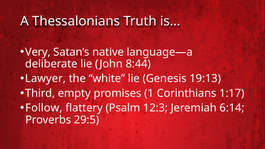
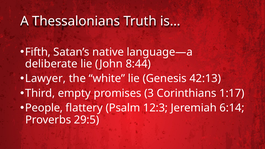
Very: Very -> Fifth
19:13: 19:13 -> 42:13
1: 1 -> 3
Follow: Follow -> People
